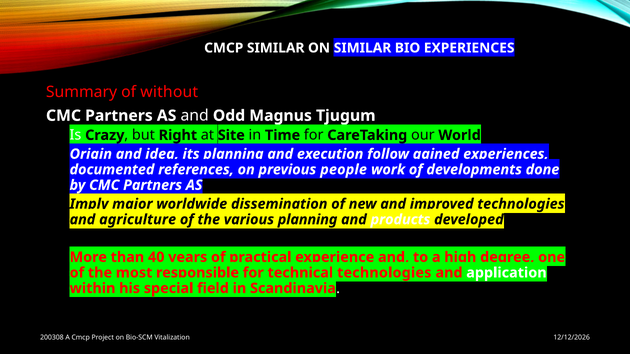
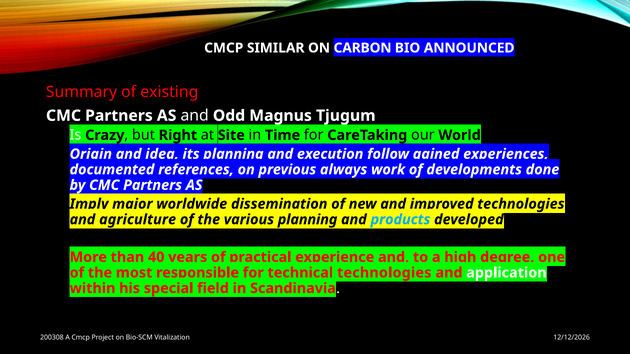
ON SIMILAR: SIMILAR -> CARBON
BIO EXPERIENCES: EXPERIENCES -> ANNOUNCED
without: without -> existing
people: people -> always
products colour: white -> light blue
